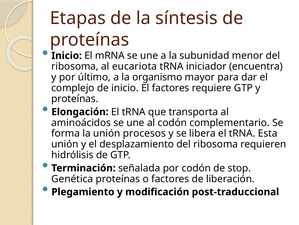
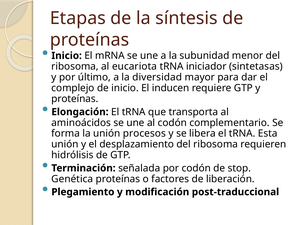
encuentra: encuentra -> sintetasas
organismo: organismo -> diversidad
El factores: factores -> inducen
